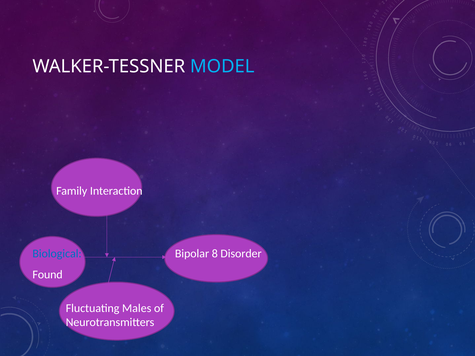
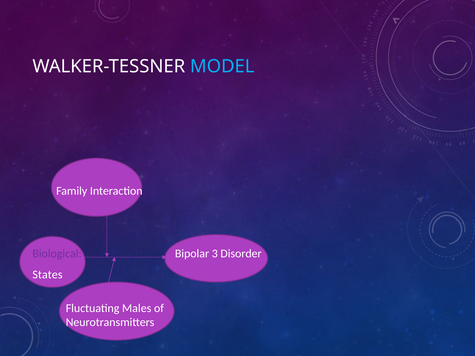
Biological colour: blue -> purple
8: 8 -> 3
Found: Found -> States
